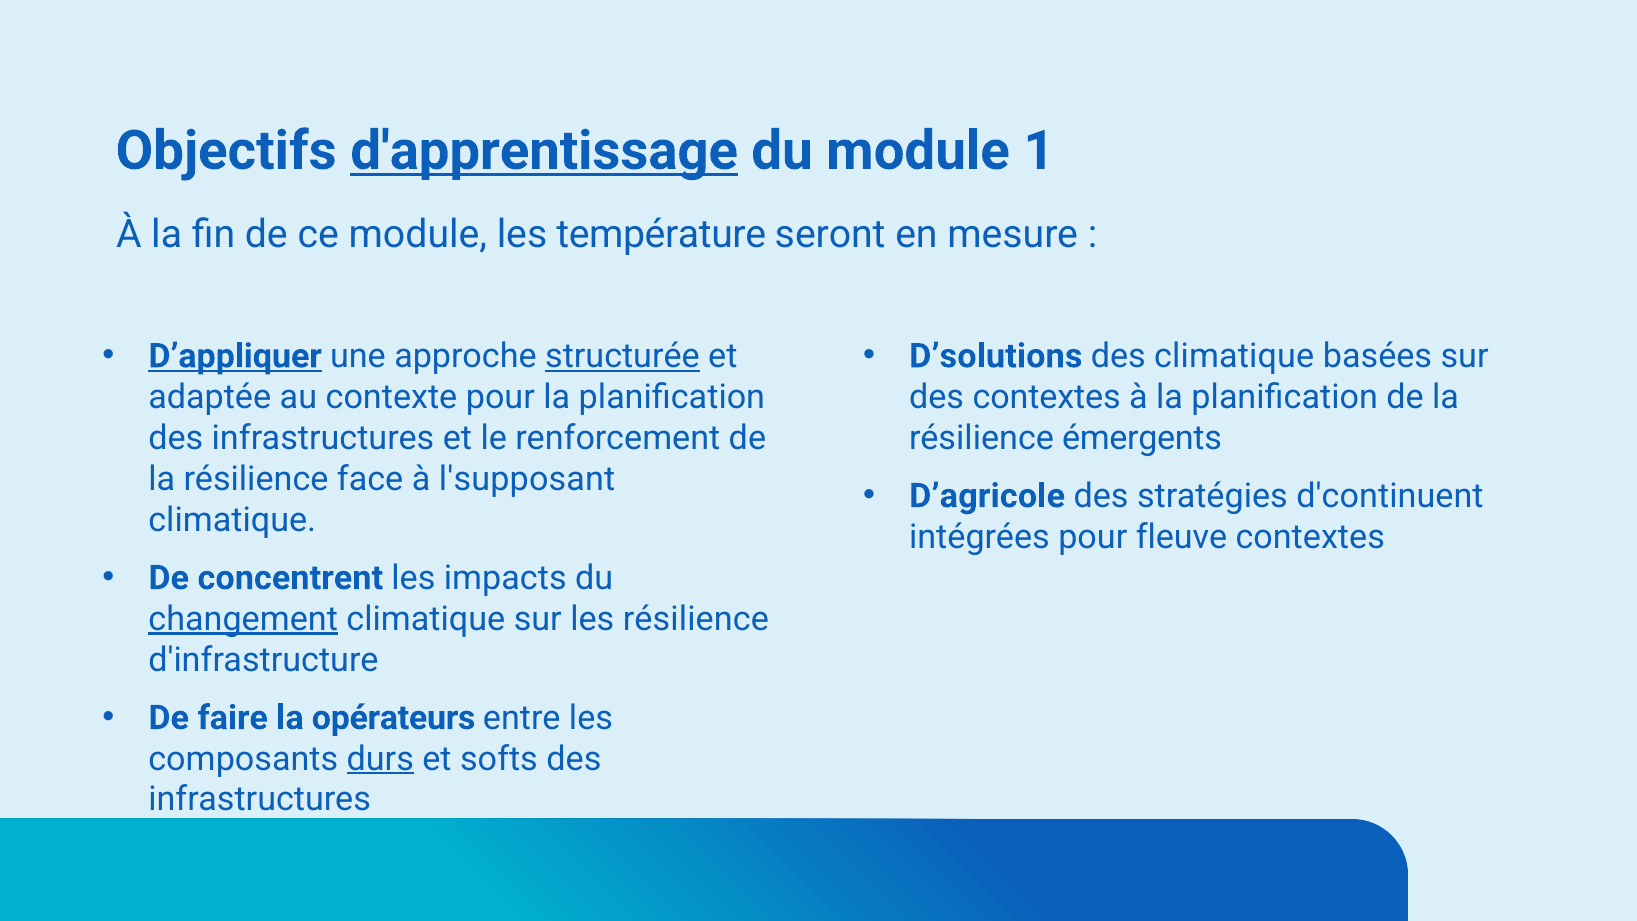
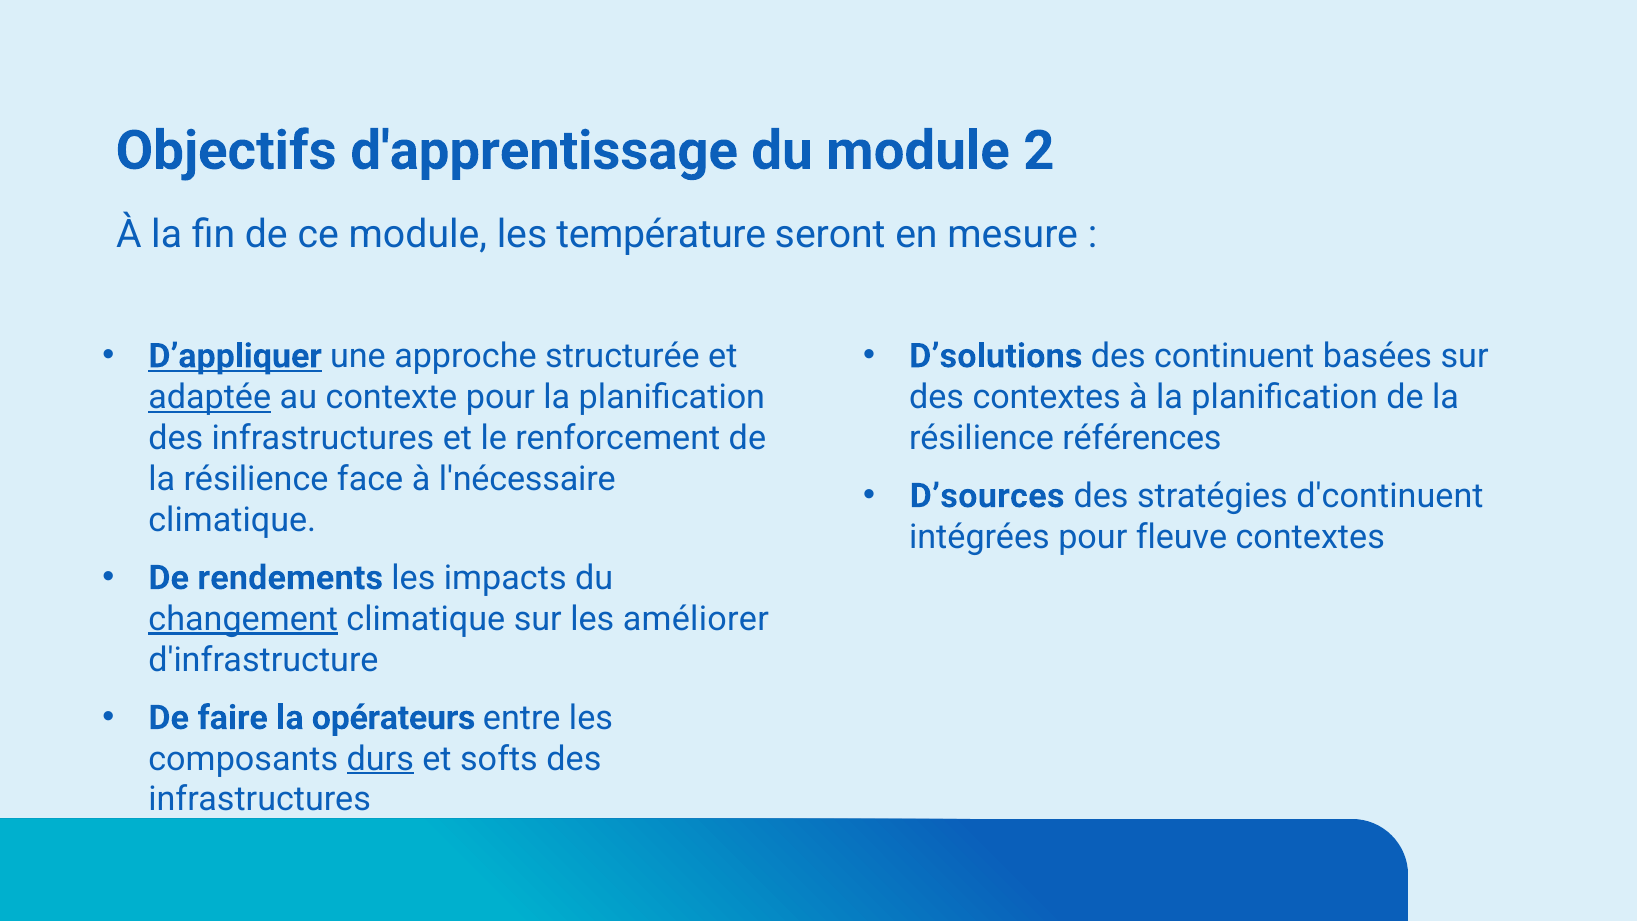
d'apprentissage underline: present -> none
1: 1 -> 2
des climatique: climatique -> continuent
structurée underline: present -> none
adaptée underline: none -> present
émergents: émergents -> références
l'supposant: l'supposant -> l'nécessaire
D’agricole: D’agricole -> D’sources
concentrent: concentrent -> rendements
les résilience: résilience -> améliorer
